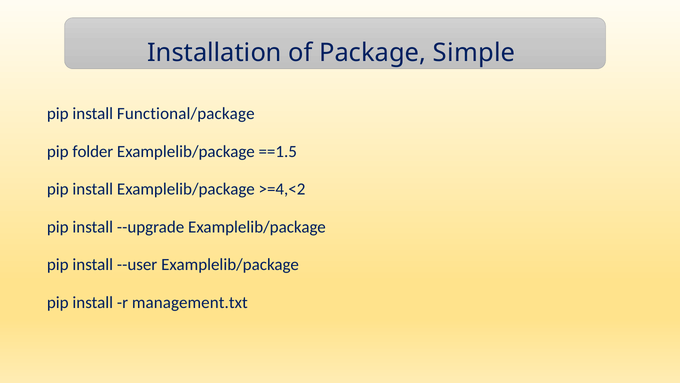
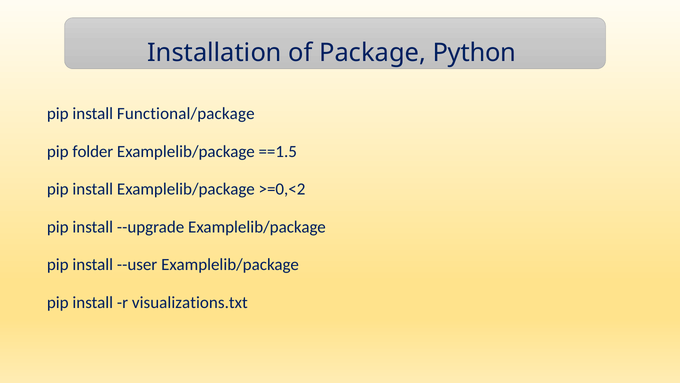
Simple: Simple -> Python
>=4,<2: >=4,<2 -> >=0,<2
management.txt: management.txt -> visualizations.txt
